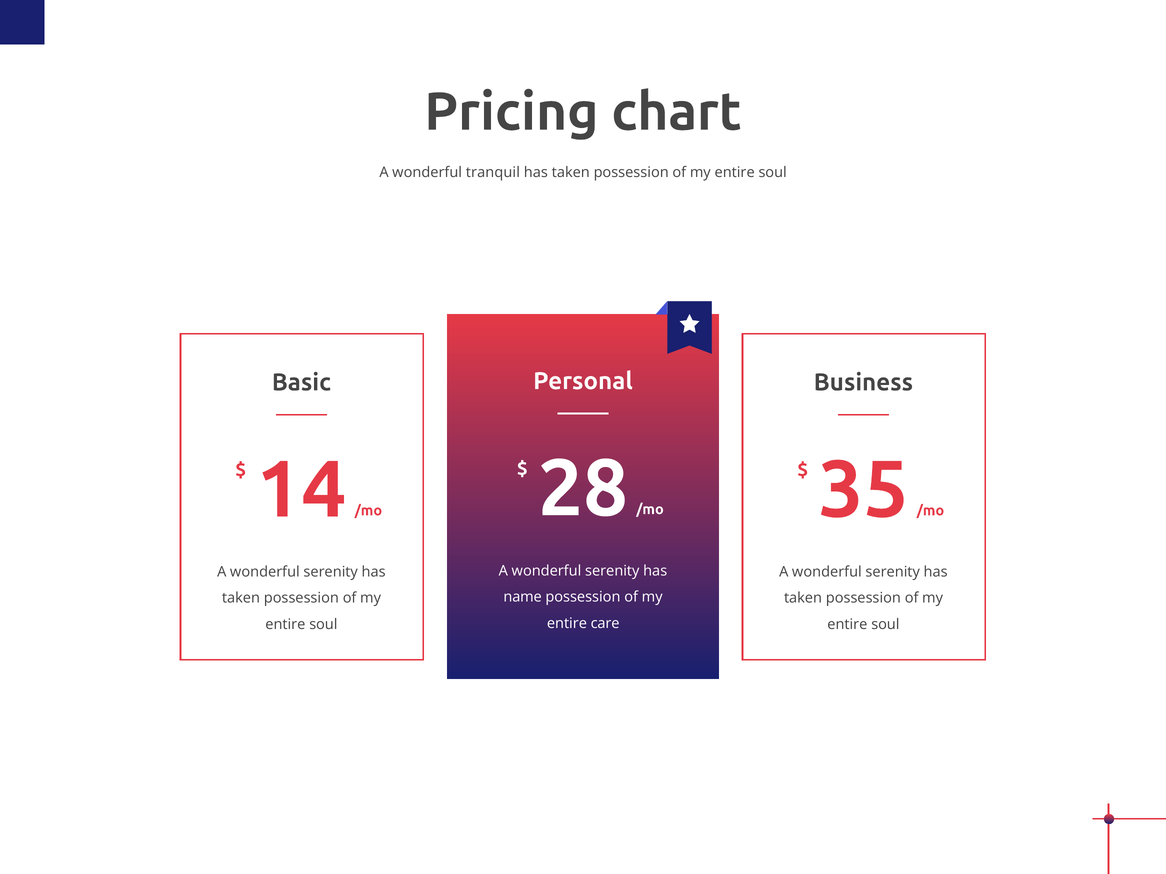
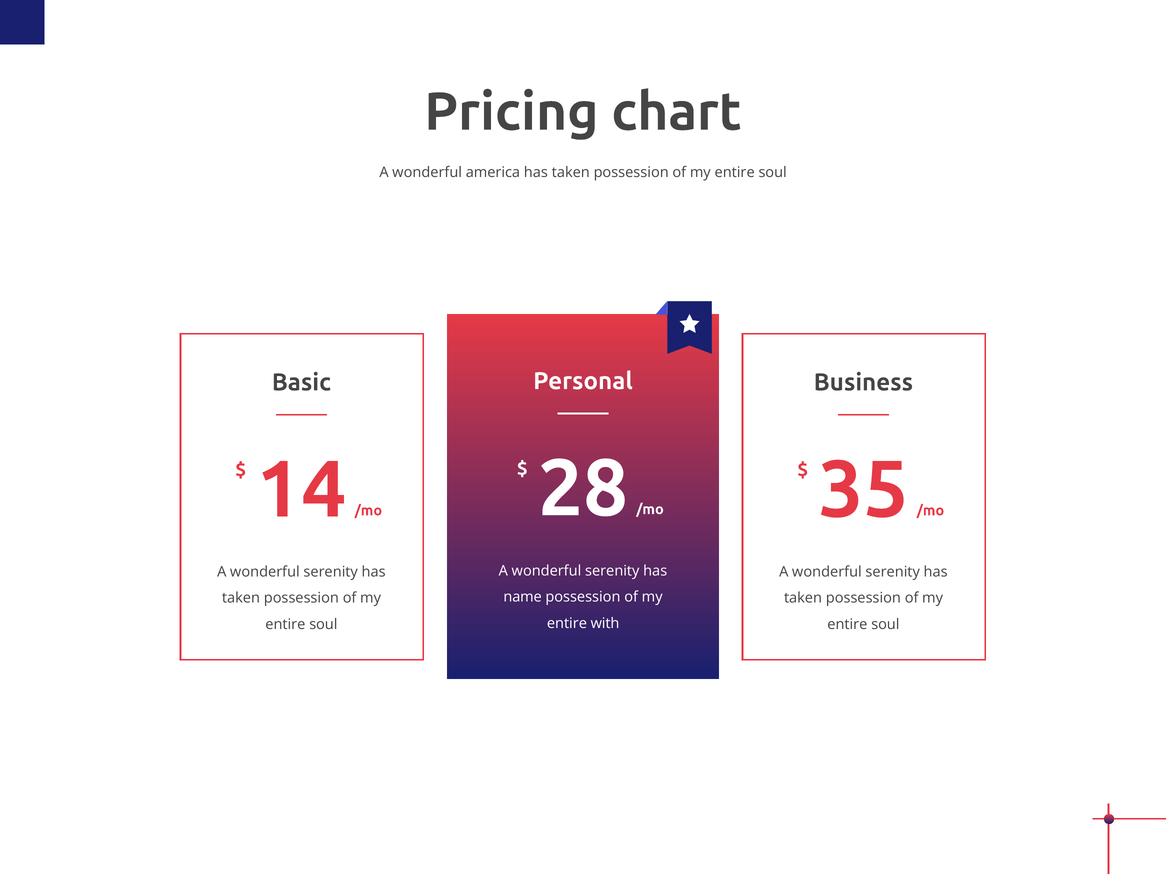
tranquil: tranquil -> america
care: care -> with
